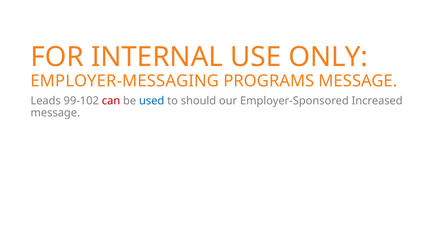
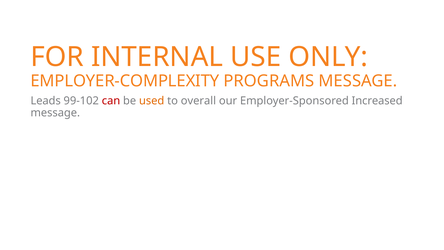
EMPLOYER-MESSAGING: EMPLOYER-MESSAGING -> EMPLOYER-COMPLEXITY
used colour: blue -> orange
should: should -> overall
